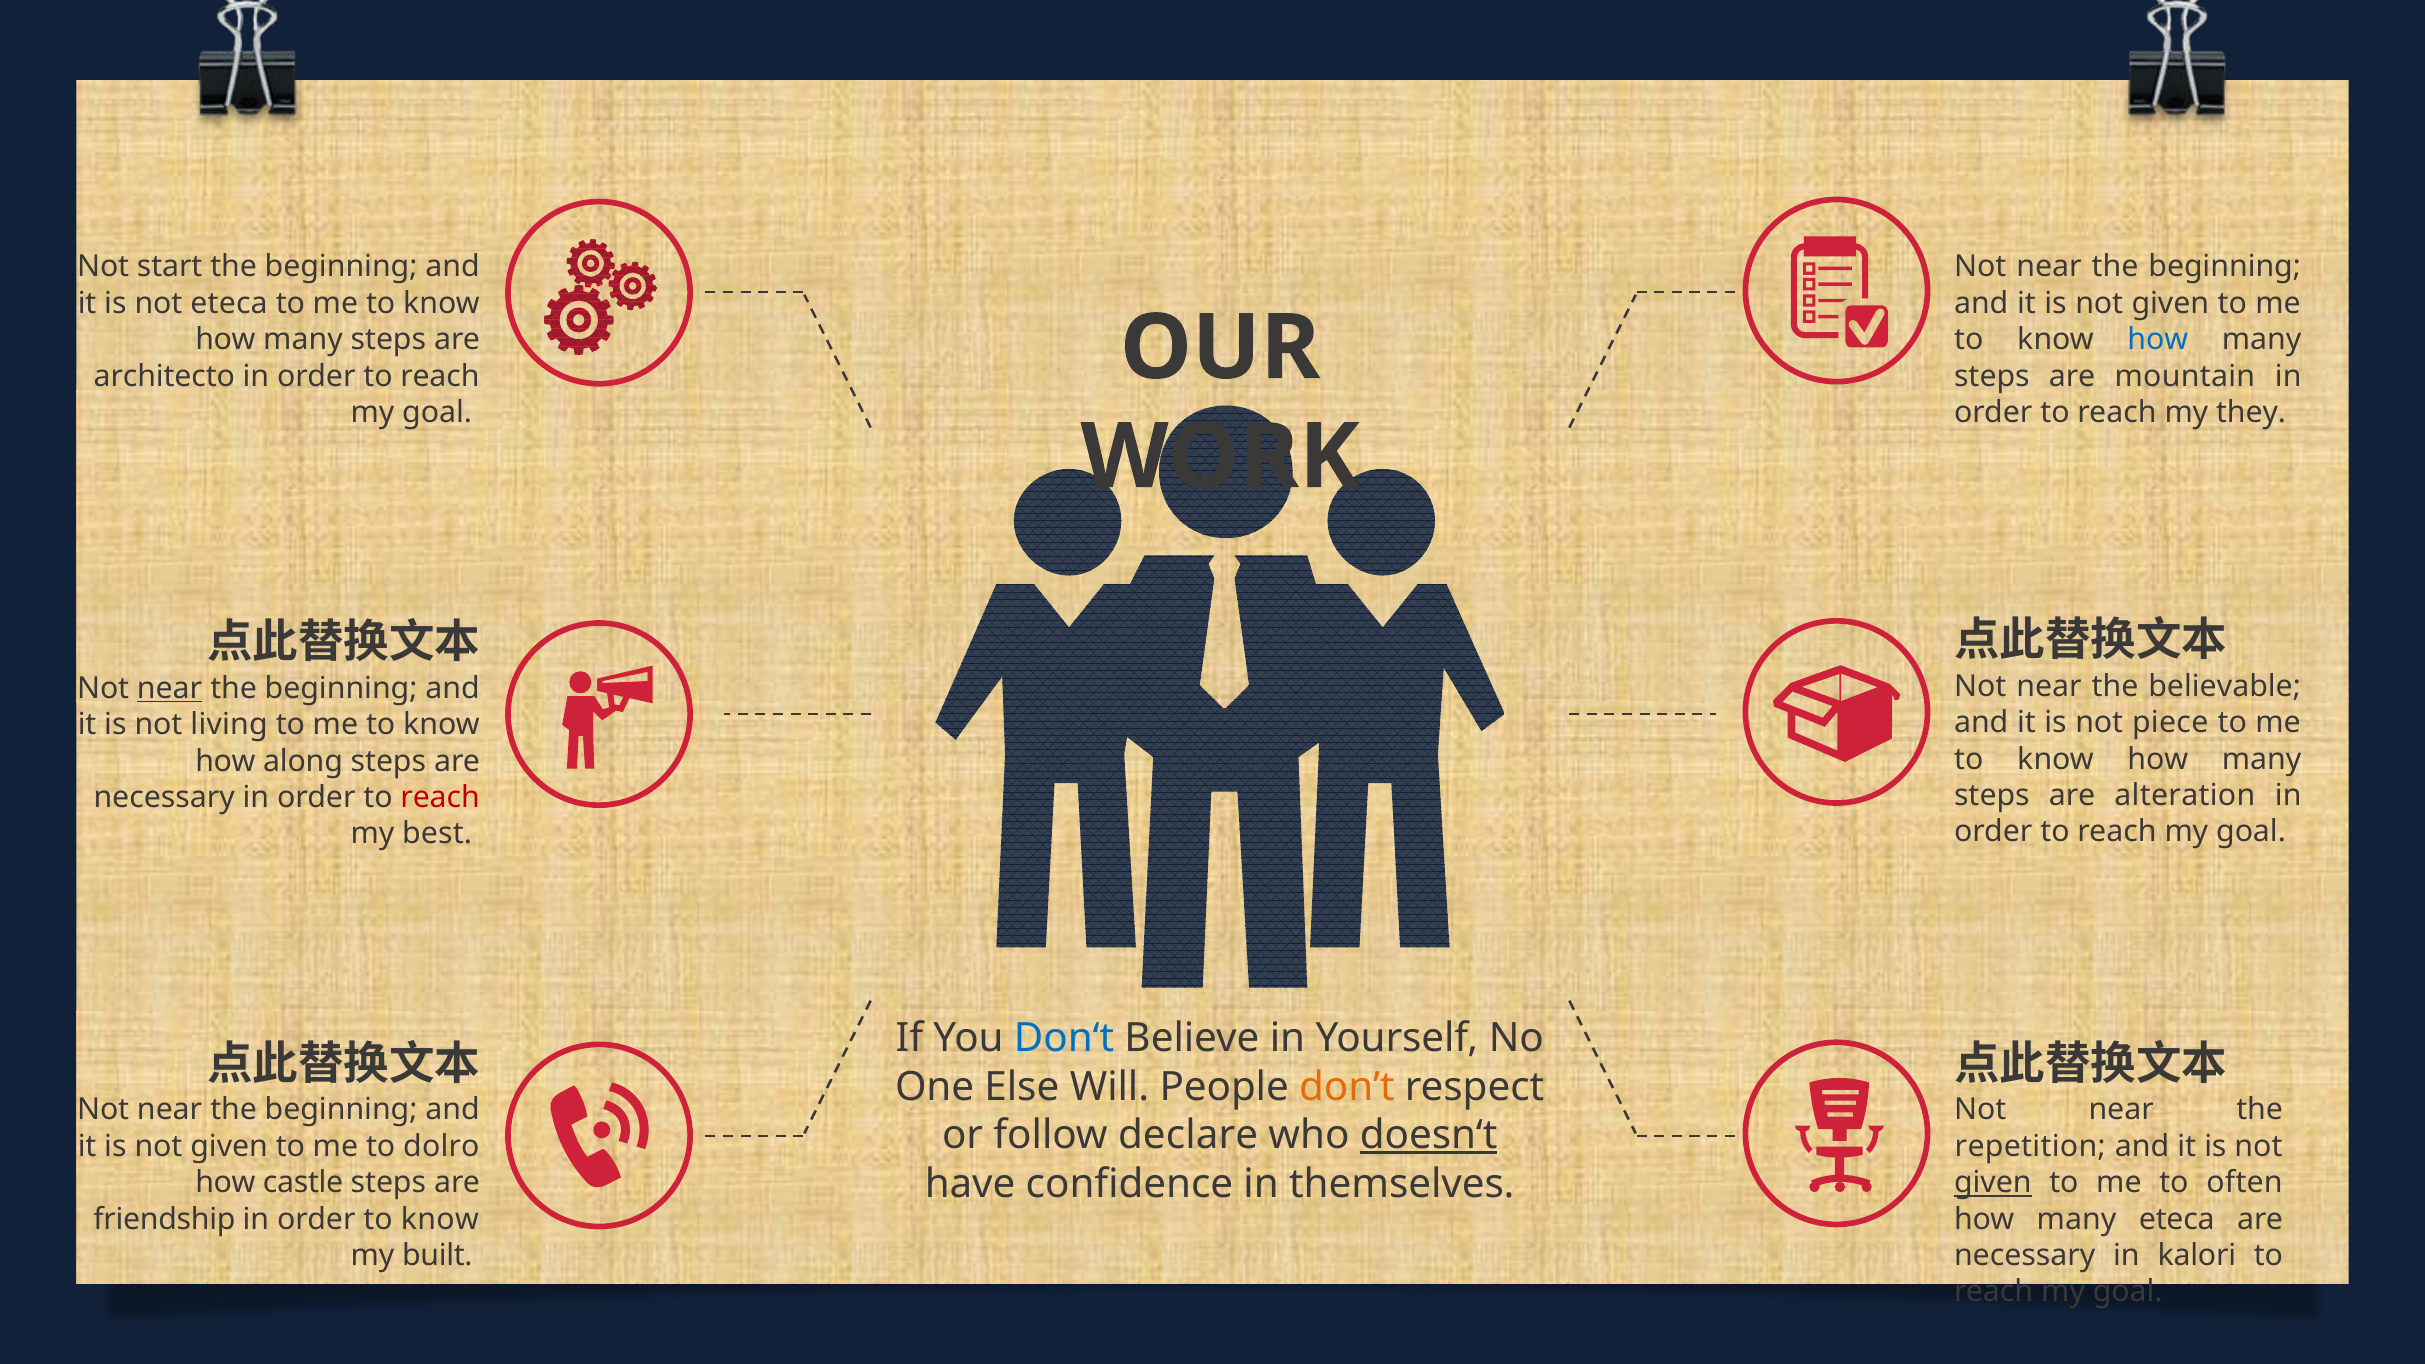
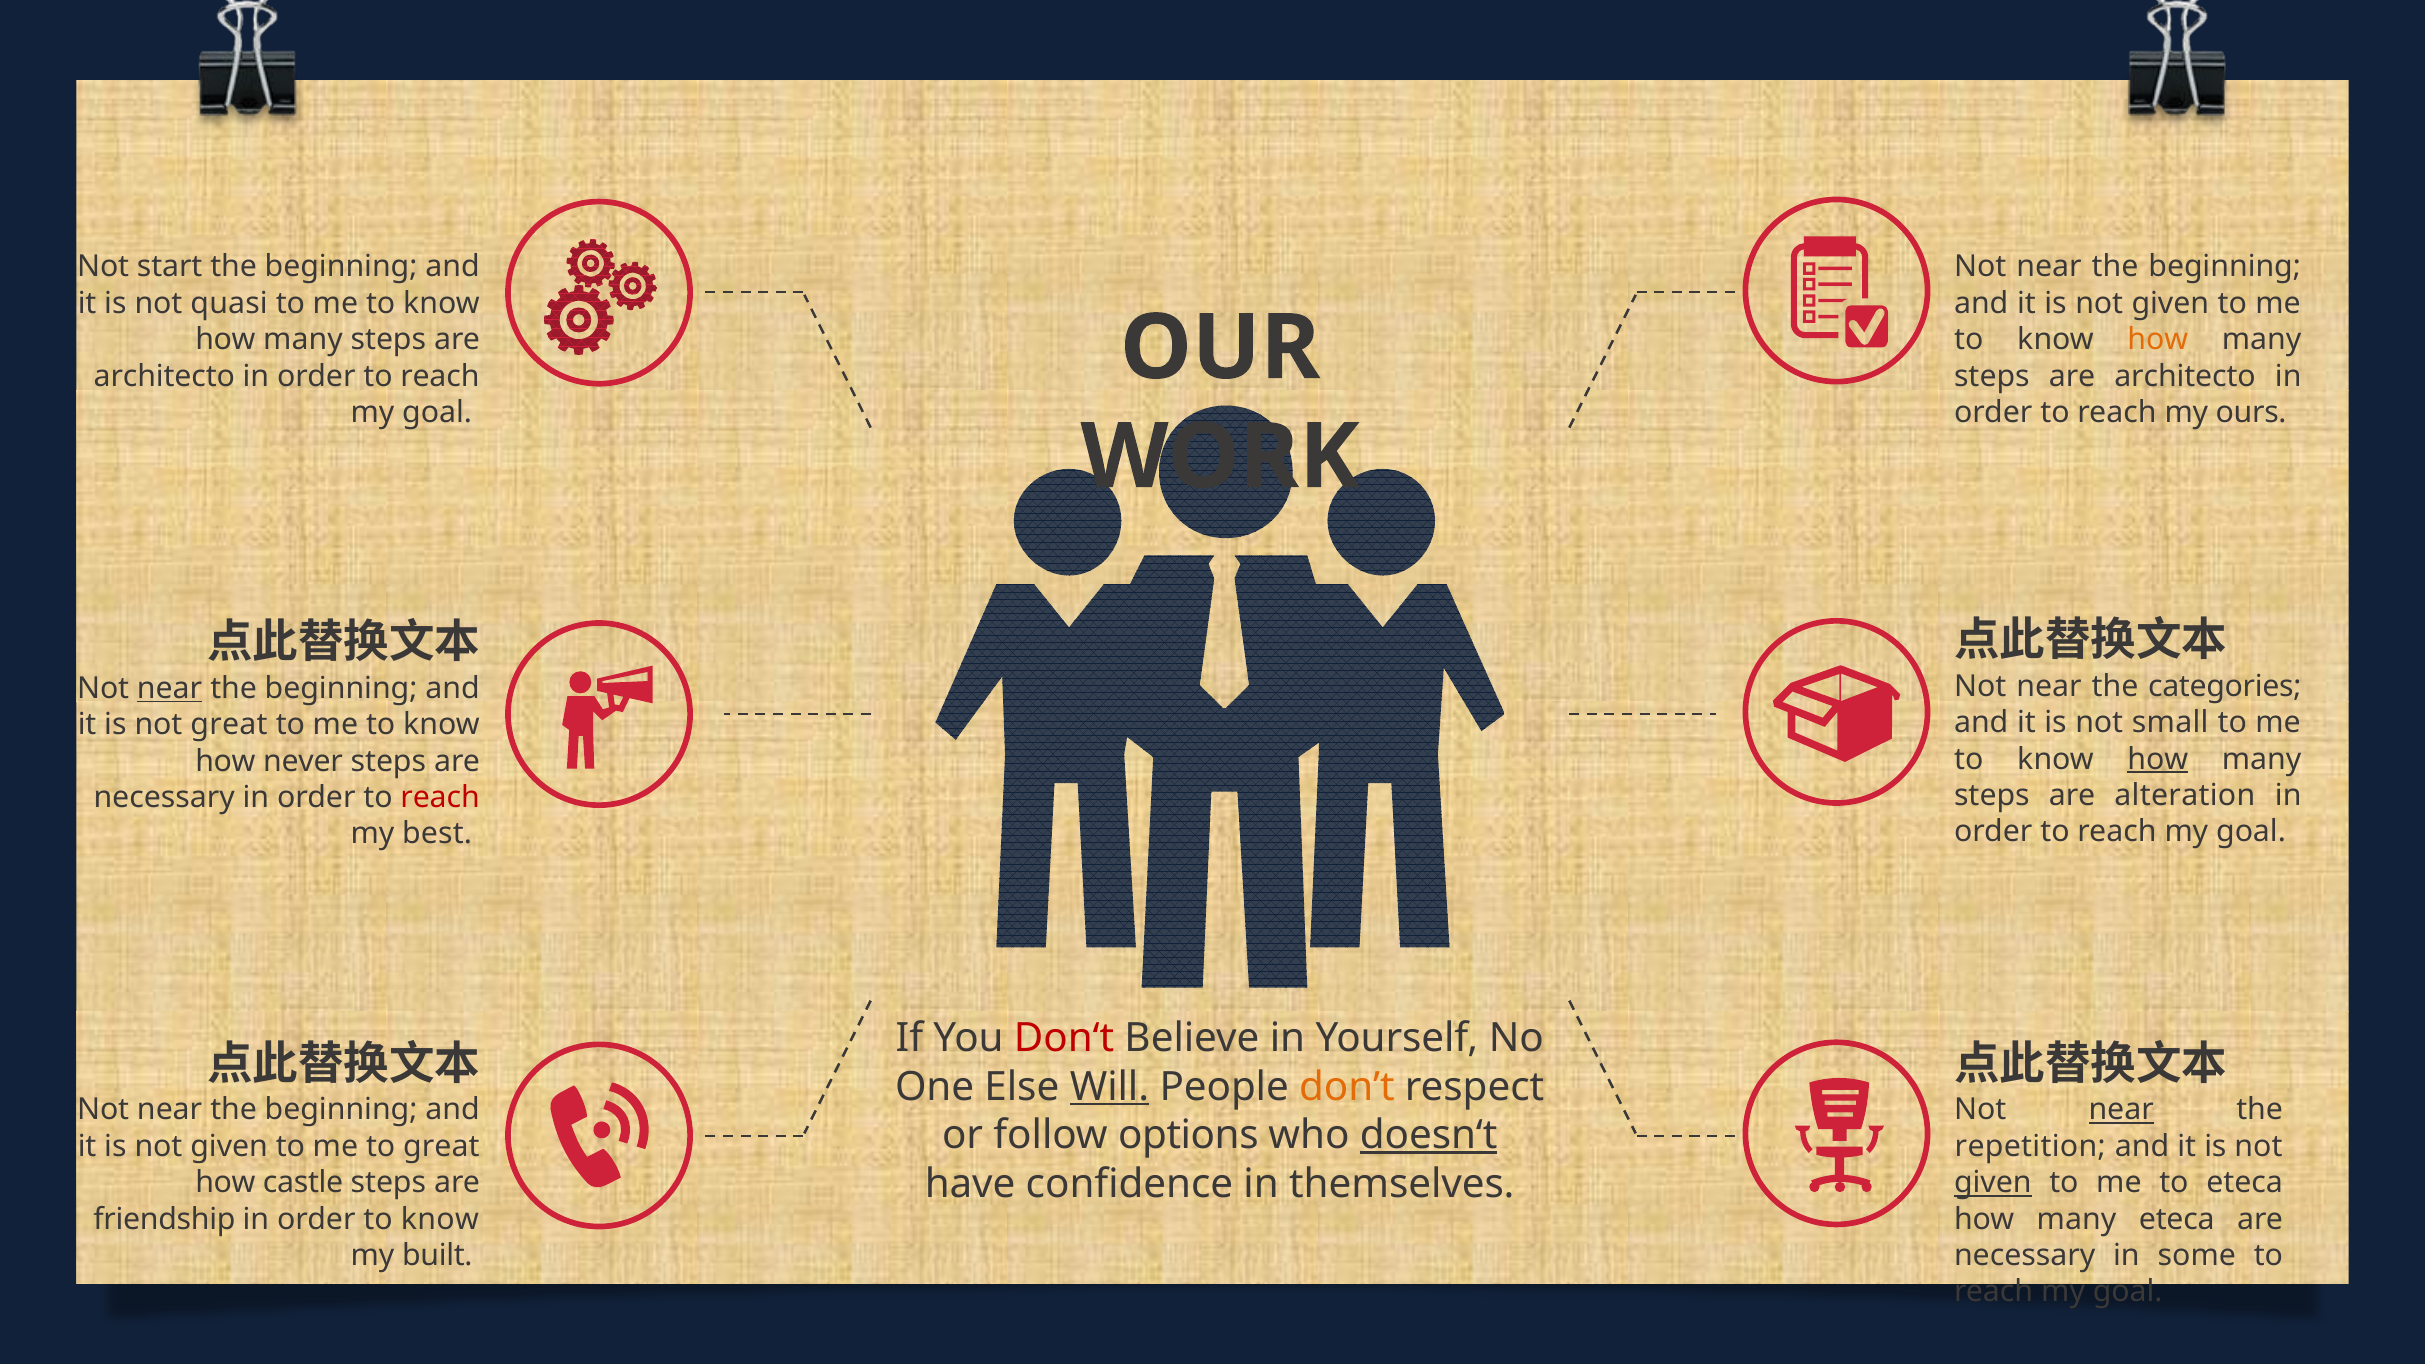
not eteca: eteca -> quasi
how at (2158, 340) colour: blue -> orange
mountain at (2185, 376): mountain -> architecto
they: they -> ours
believable: believable -> categories
piece: piece -> small
not living: living -> great
how at (2158, 759) underline: none -> present
along: along -> never
Don‘t colour: blue -> red
Will underline: none -> present
near at (2121, 1110) underline: none -> present
declare: declare -> options
to dolro: dolro -> great
to often: often -> eteca
kalori: kalori -> some
